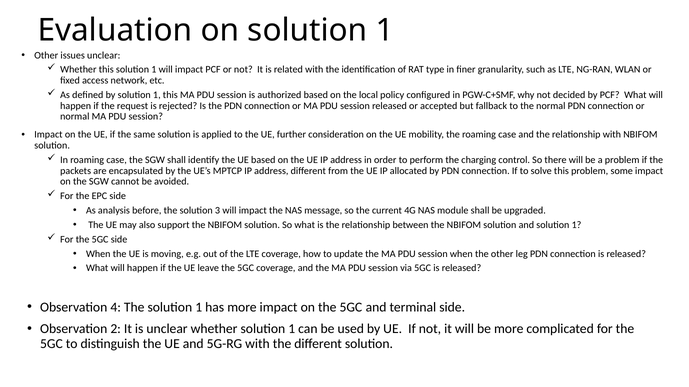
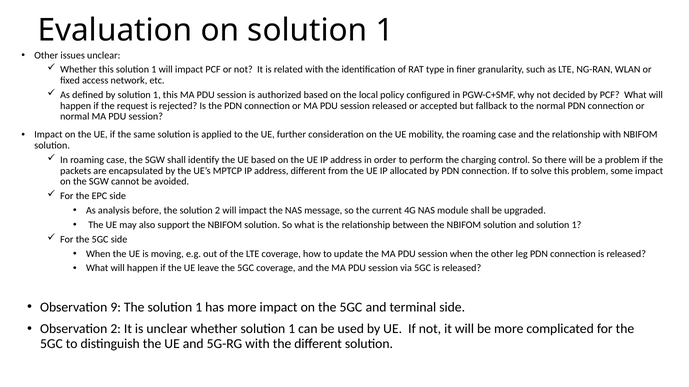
solution 3: 3 -> 2
4: 4 -> 9
